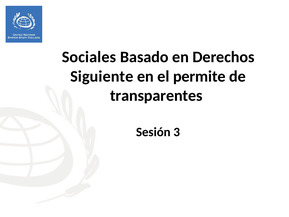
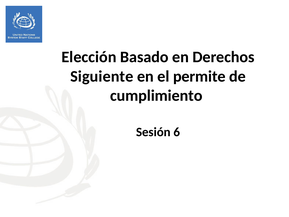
Sociales: Sociales -> Elección
transparentes: transparentes -> cumplimiento
3: 3 -> 6
